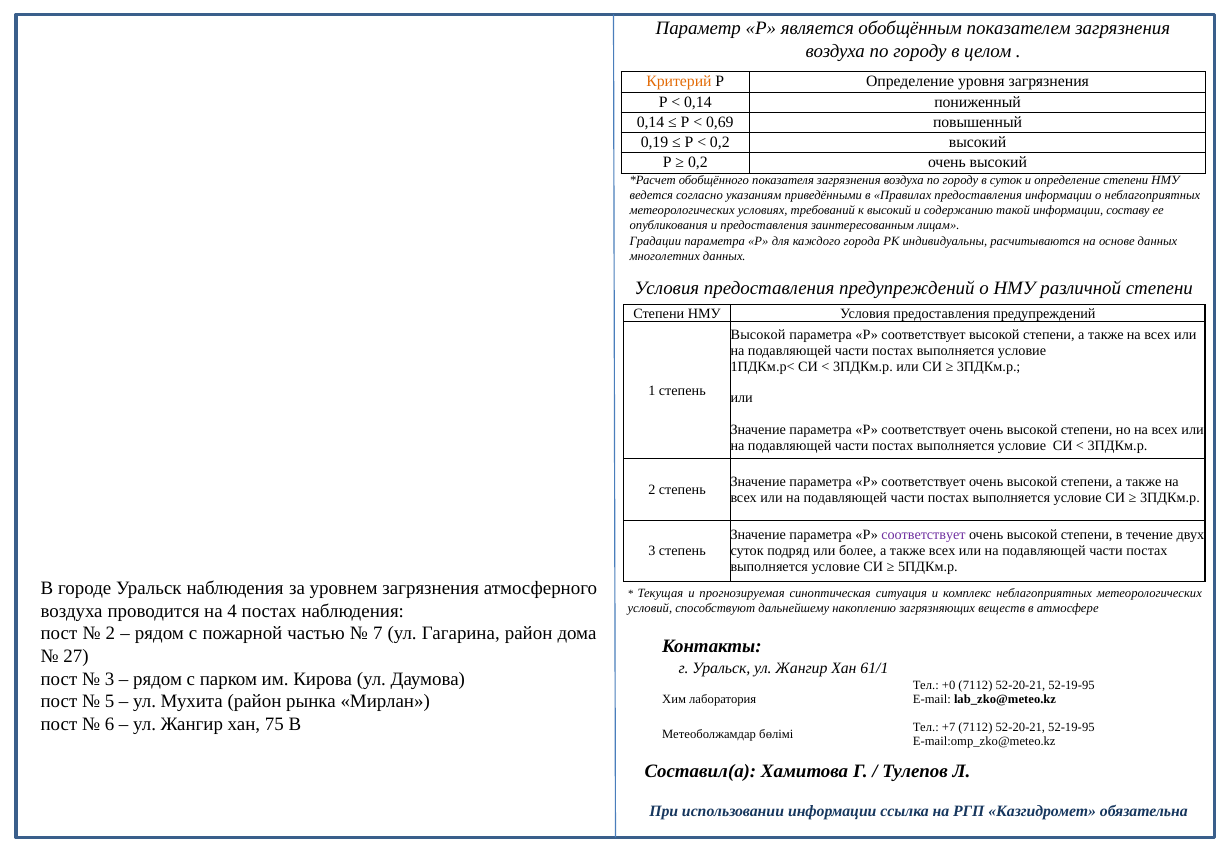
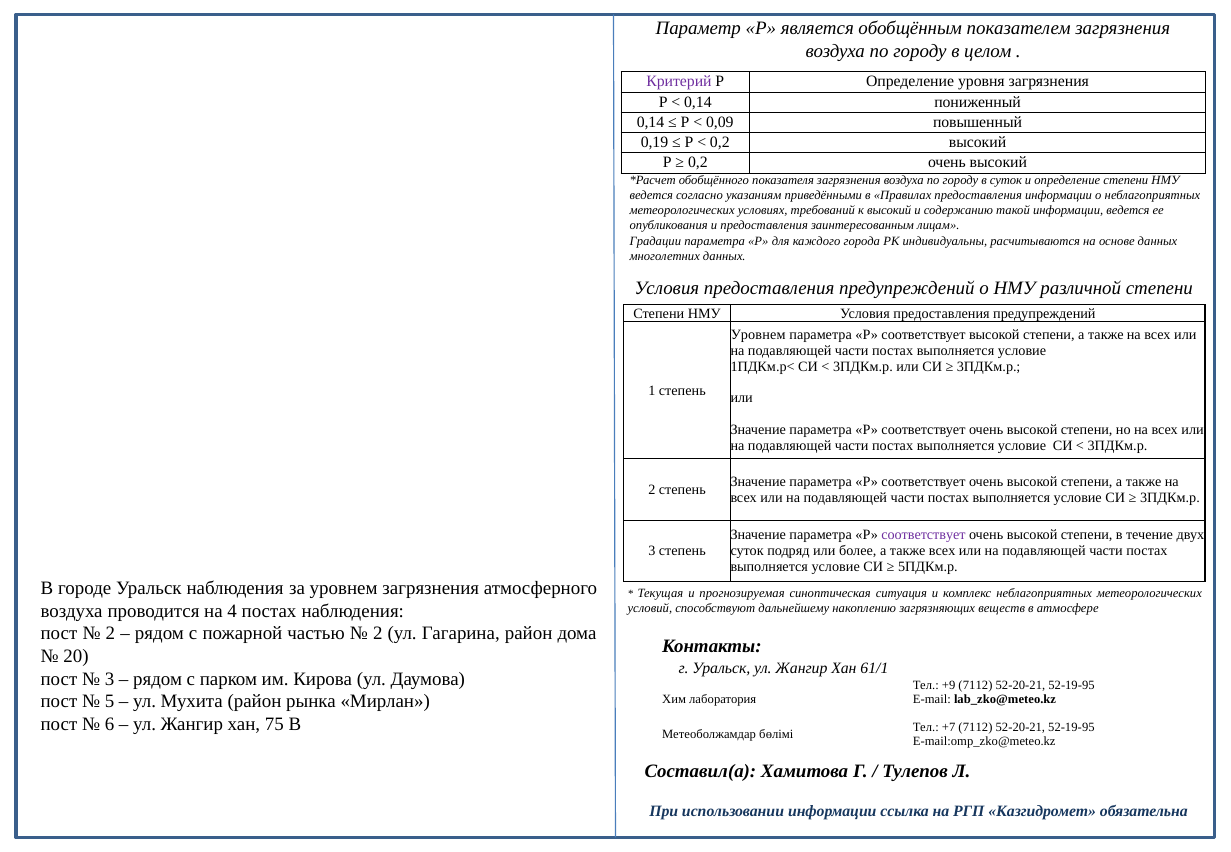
Критерий colour: orange -> purple
0,69: 0,69 -> 0,09
информации составу: составу -> ведется
Высокой at (758, 335): Высокой -> Уровнем
7 at (378, 634): 7 -> 2
27: 27 -> 20
+0: +0 -> +9
